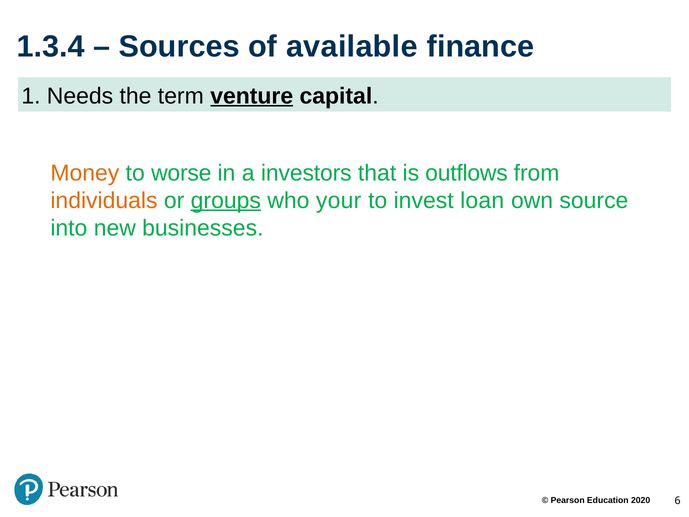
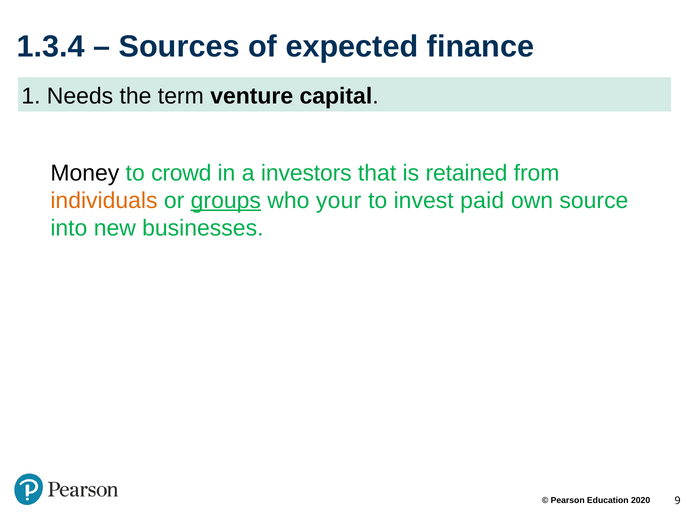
available: available -> expected
venture underline: present -> none
Money colour: orange -> black
worse: worse -> crowd
outflows: outflows -> retained
loan: loan -> paid
6: 6 -> 9
